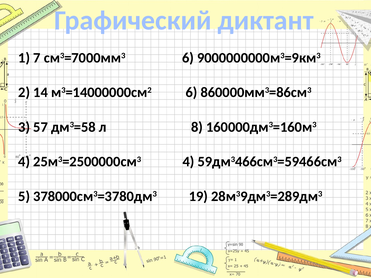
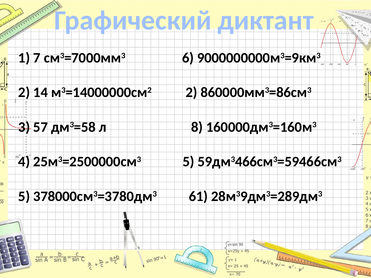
м3=14000000см2 6: 6 -> 2
25м3=2500000см3 4: 4 -> 5
19: 19 -> 61
